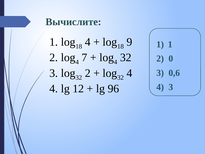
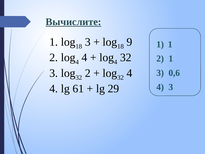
Вычислите underline: none -> present
4 at (88, 42): 4 -> 3
7 at (84, 57): 7 -> 4
2 0: 0 -> 1
12: 12 -> 61
96: 96 -> 29
